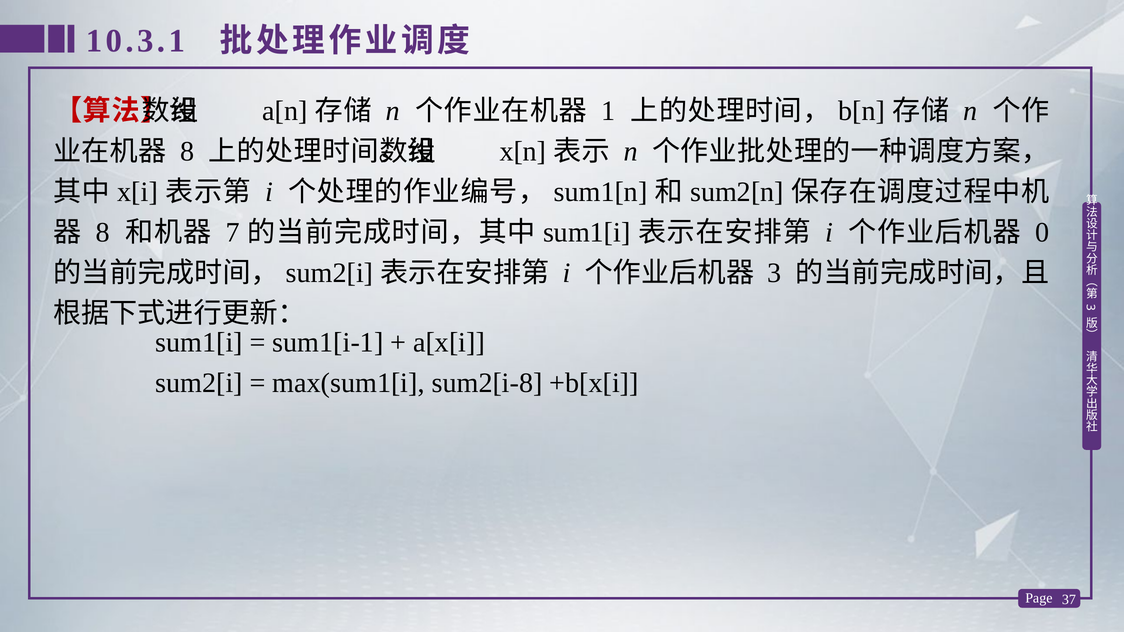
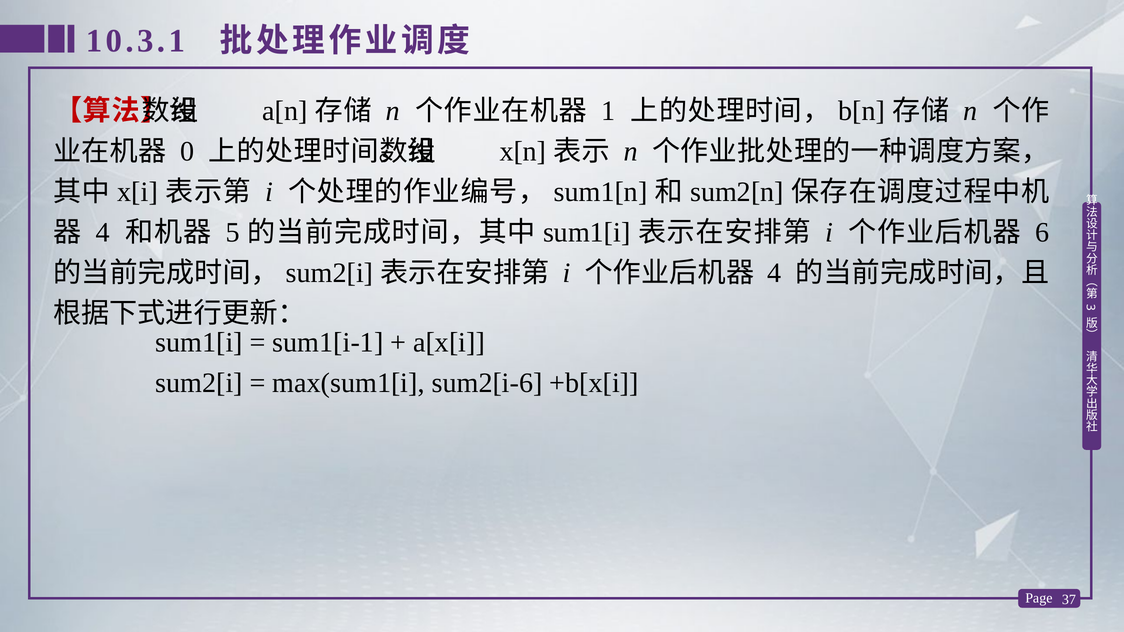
8 at (187, 152): 8 -> 0
8 at (103, 233): 8 -> 4
7: 7 -> 5
0: 0 -> 6
3 at (774, 273): 3 -> 4
sum2[i-8: sum2[i-8 -> sum2[i-6
